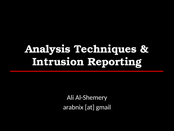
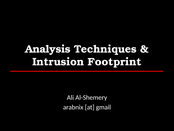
Reporting: Reporting -> Footprint
